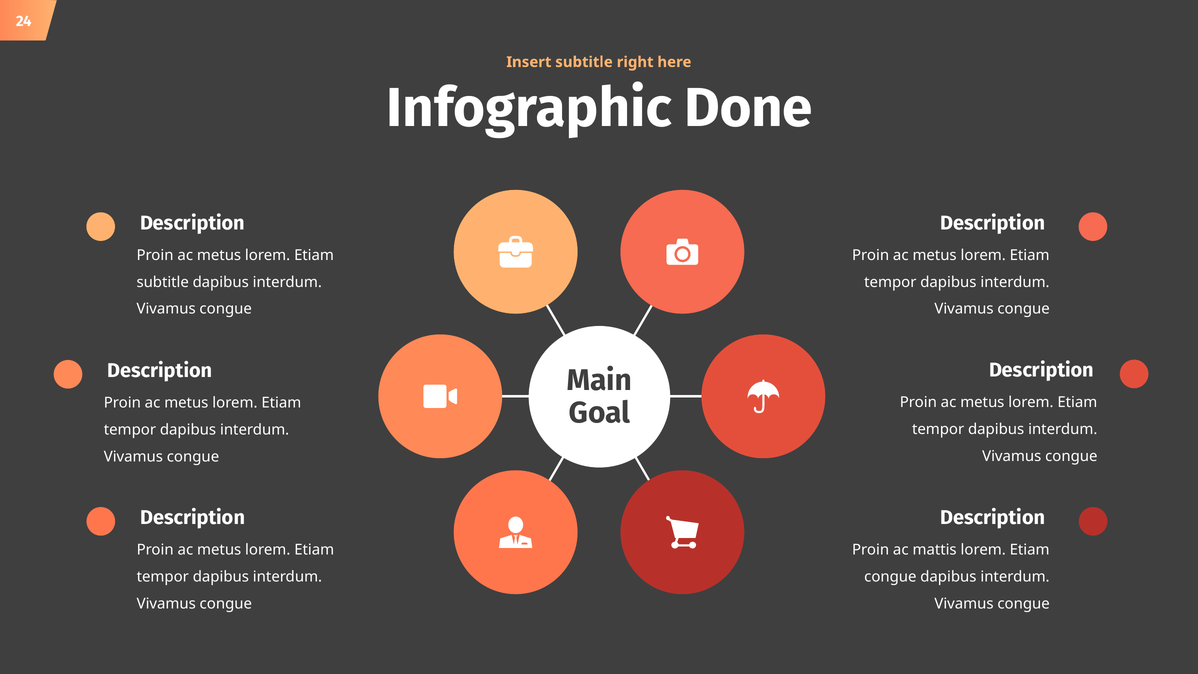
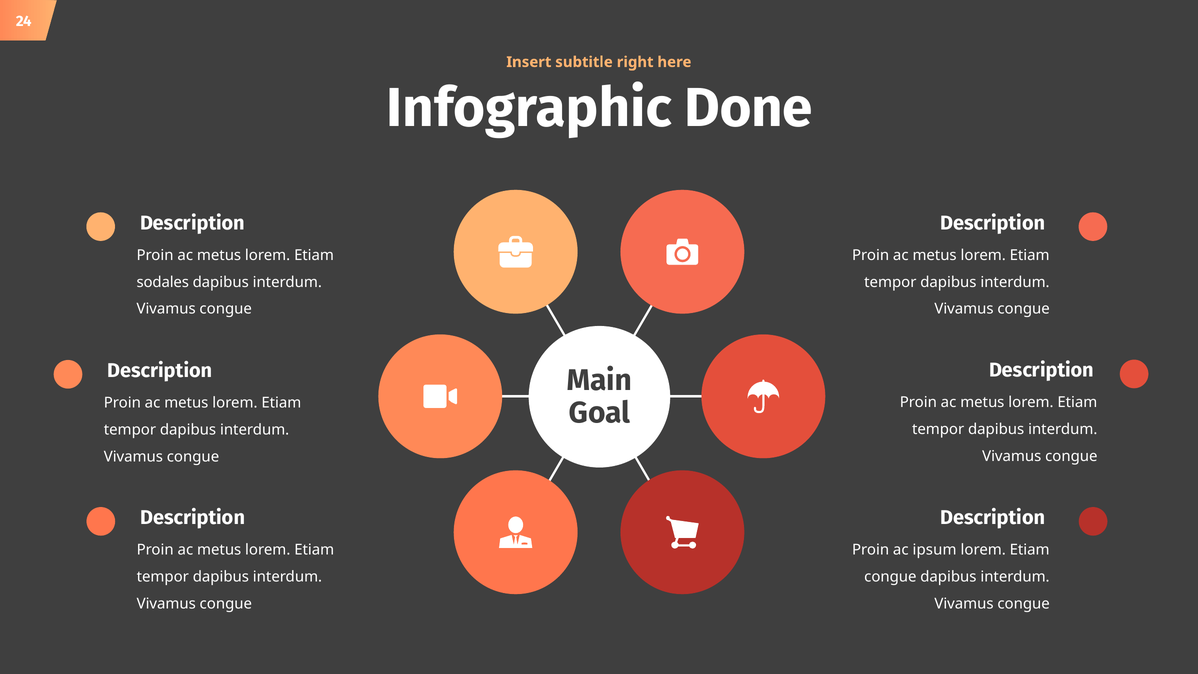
subtitle at (163, 282): subtitle -> sodales
mattis: mattis -> ipsum
